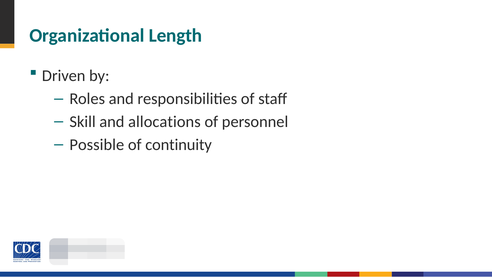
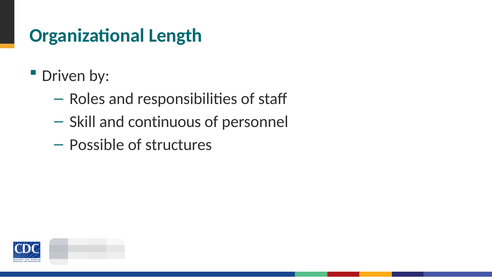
allocations: allocations -> continuous
continuity: continuity -> structures
